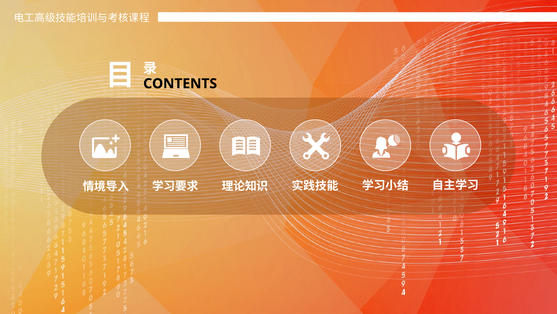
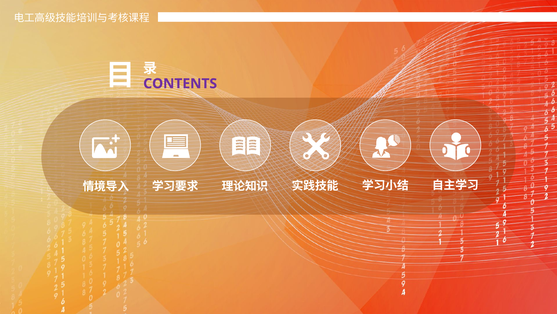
CONTENTS colour: black -> purple
